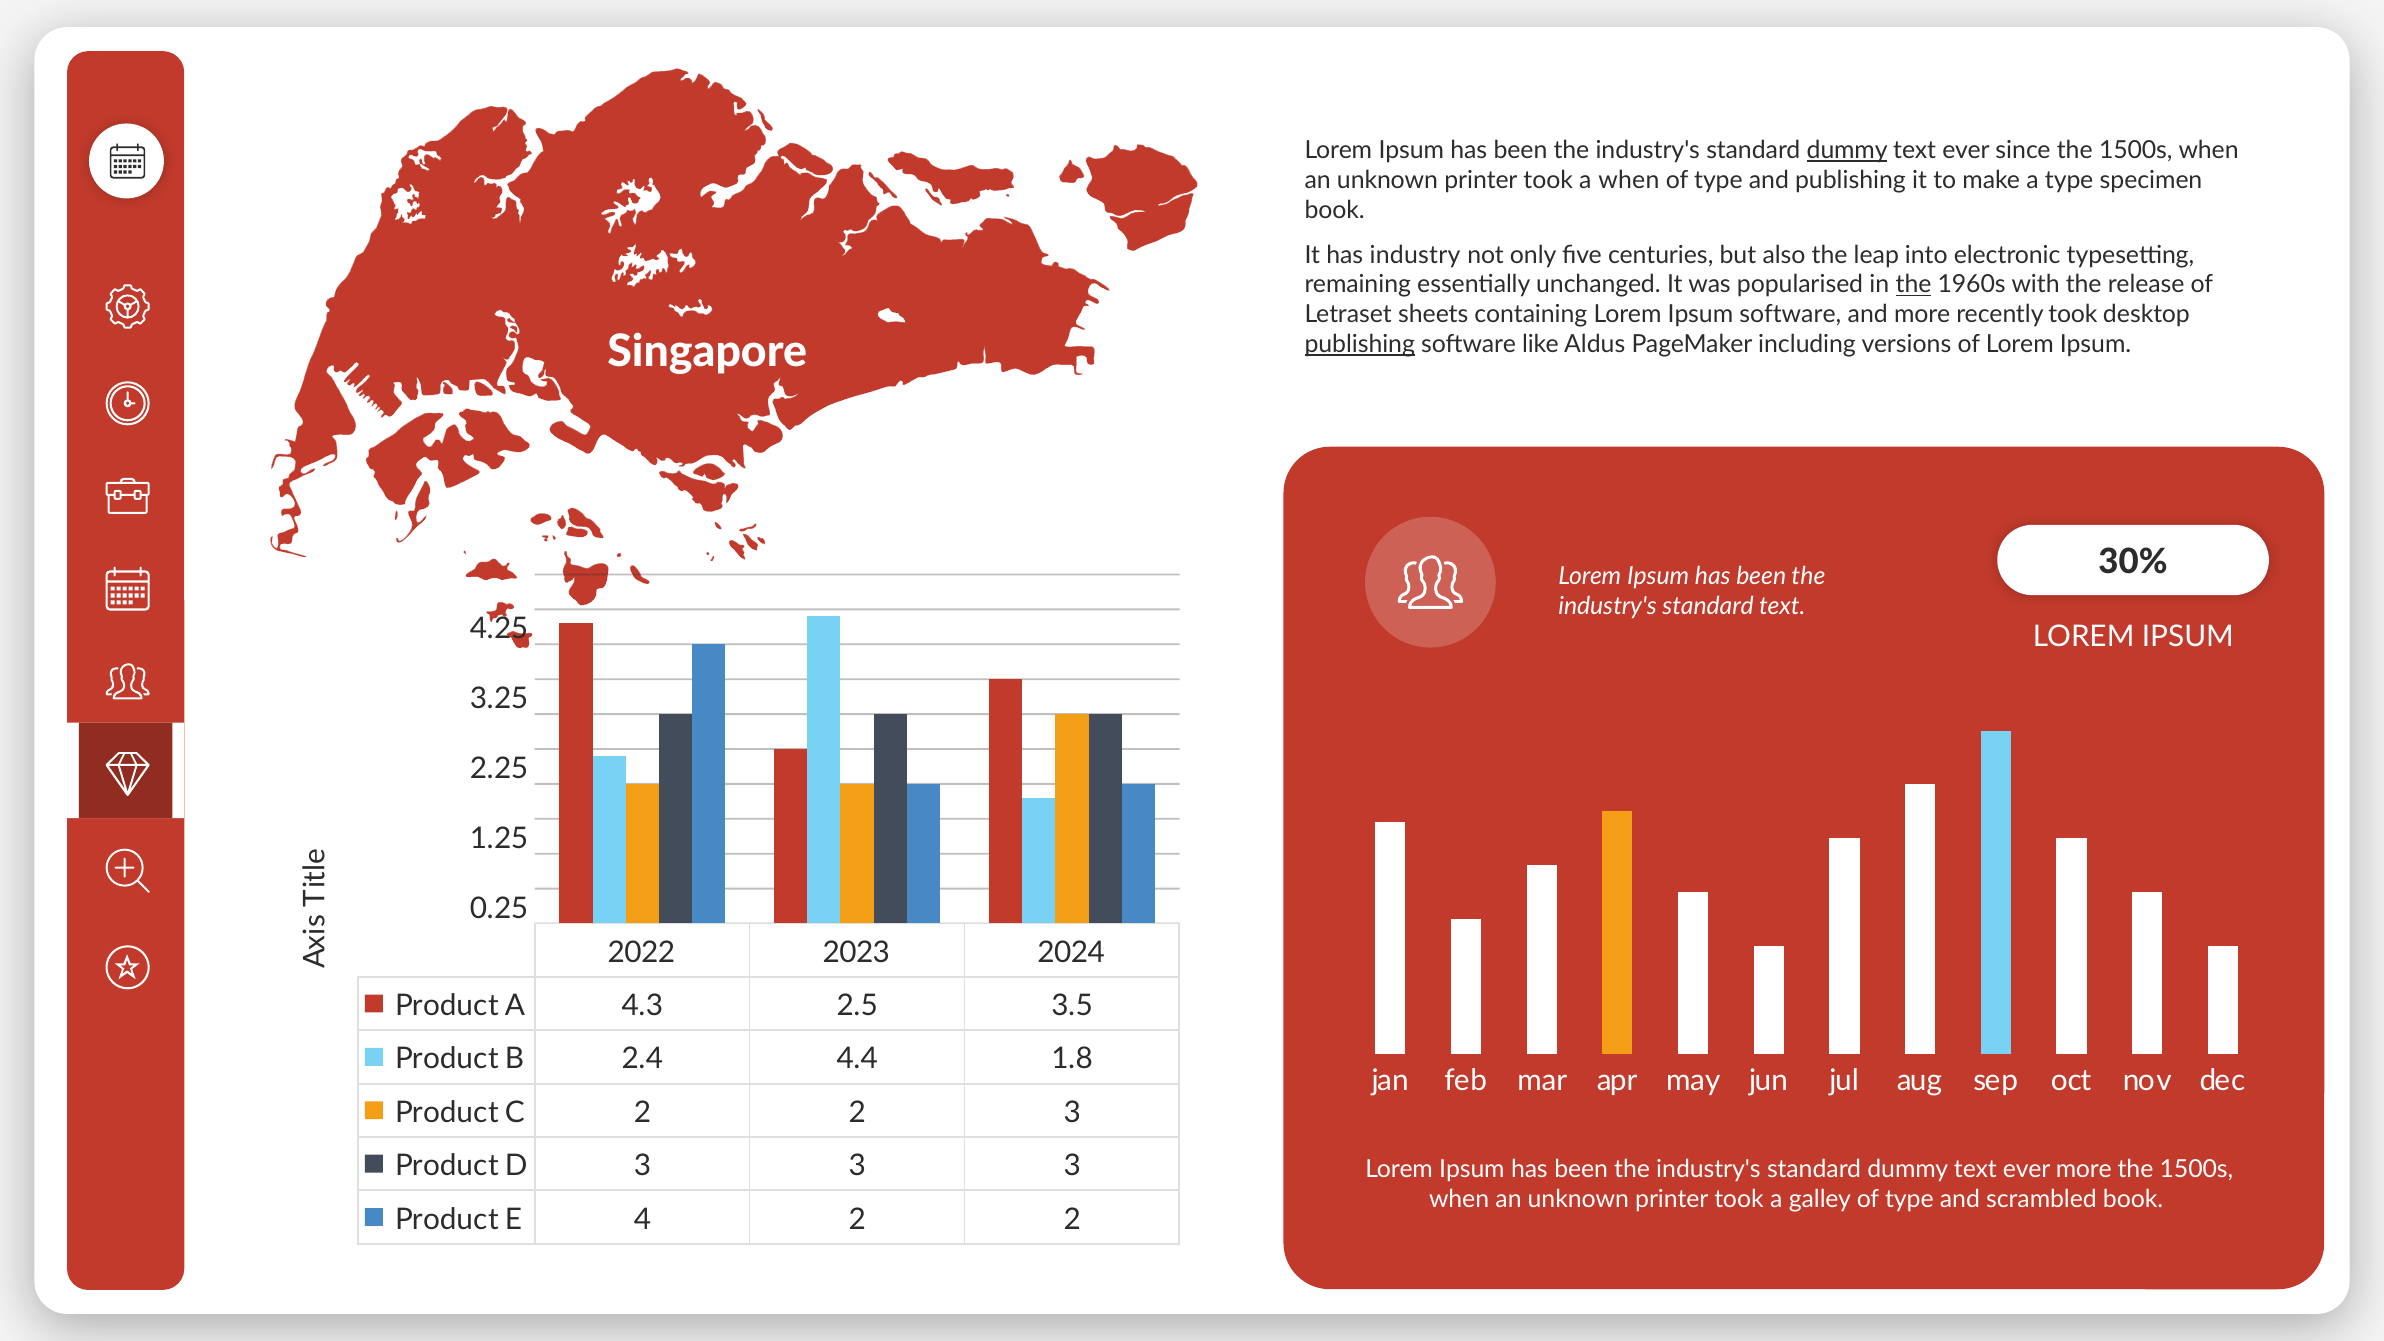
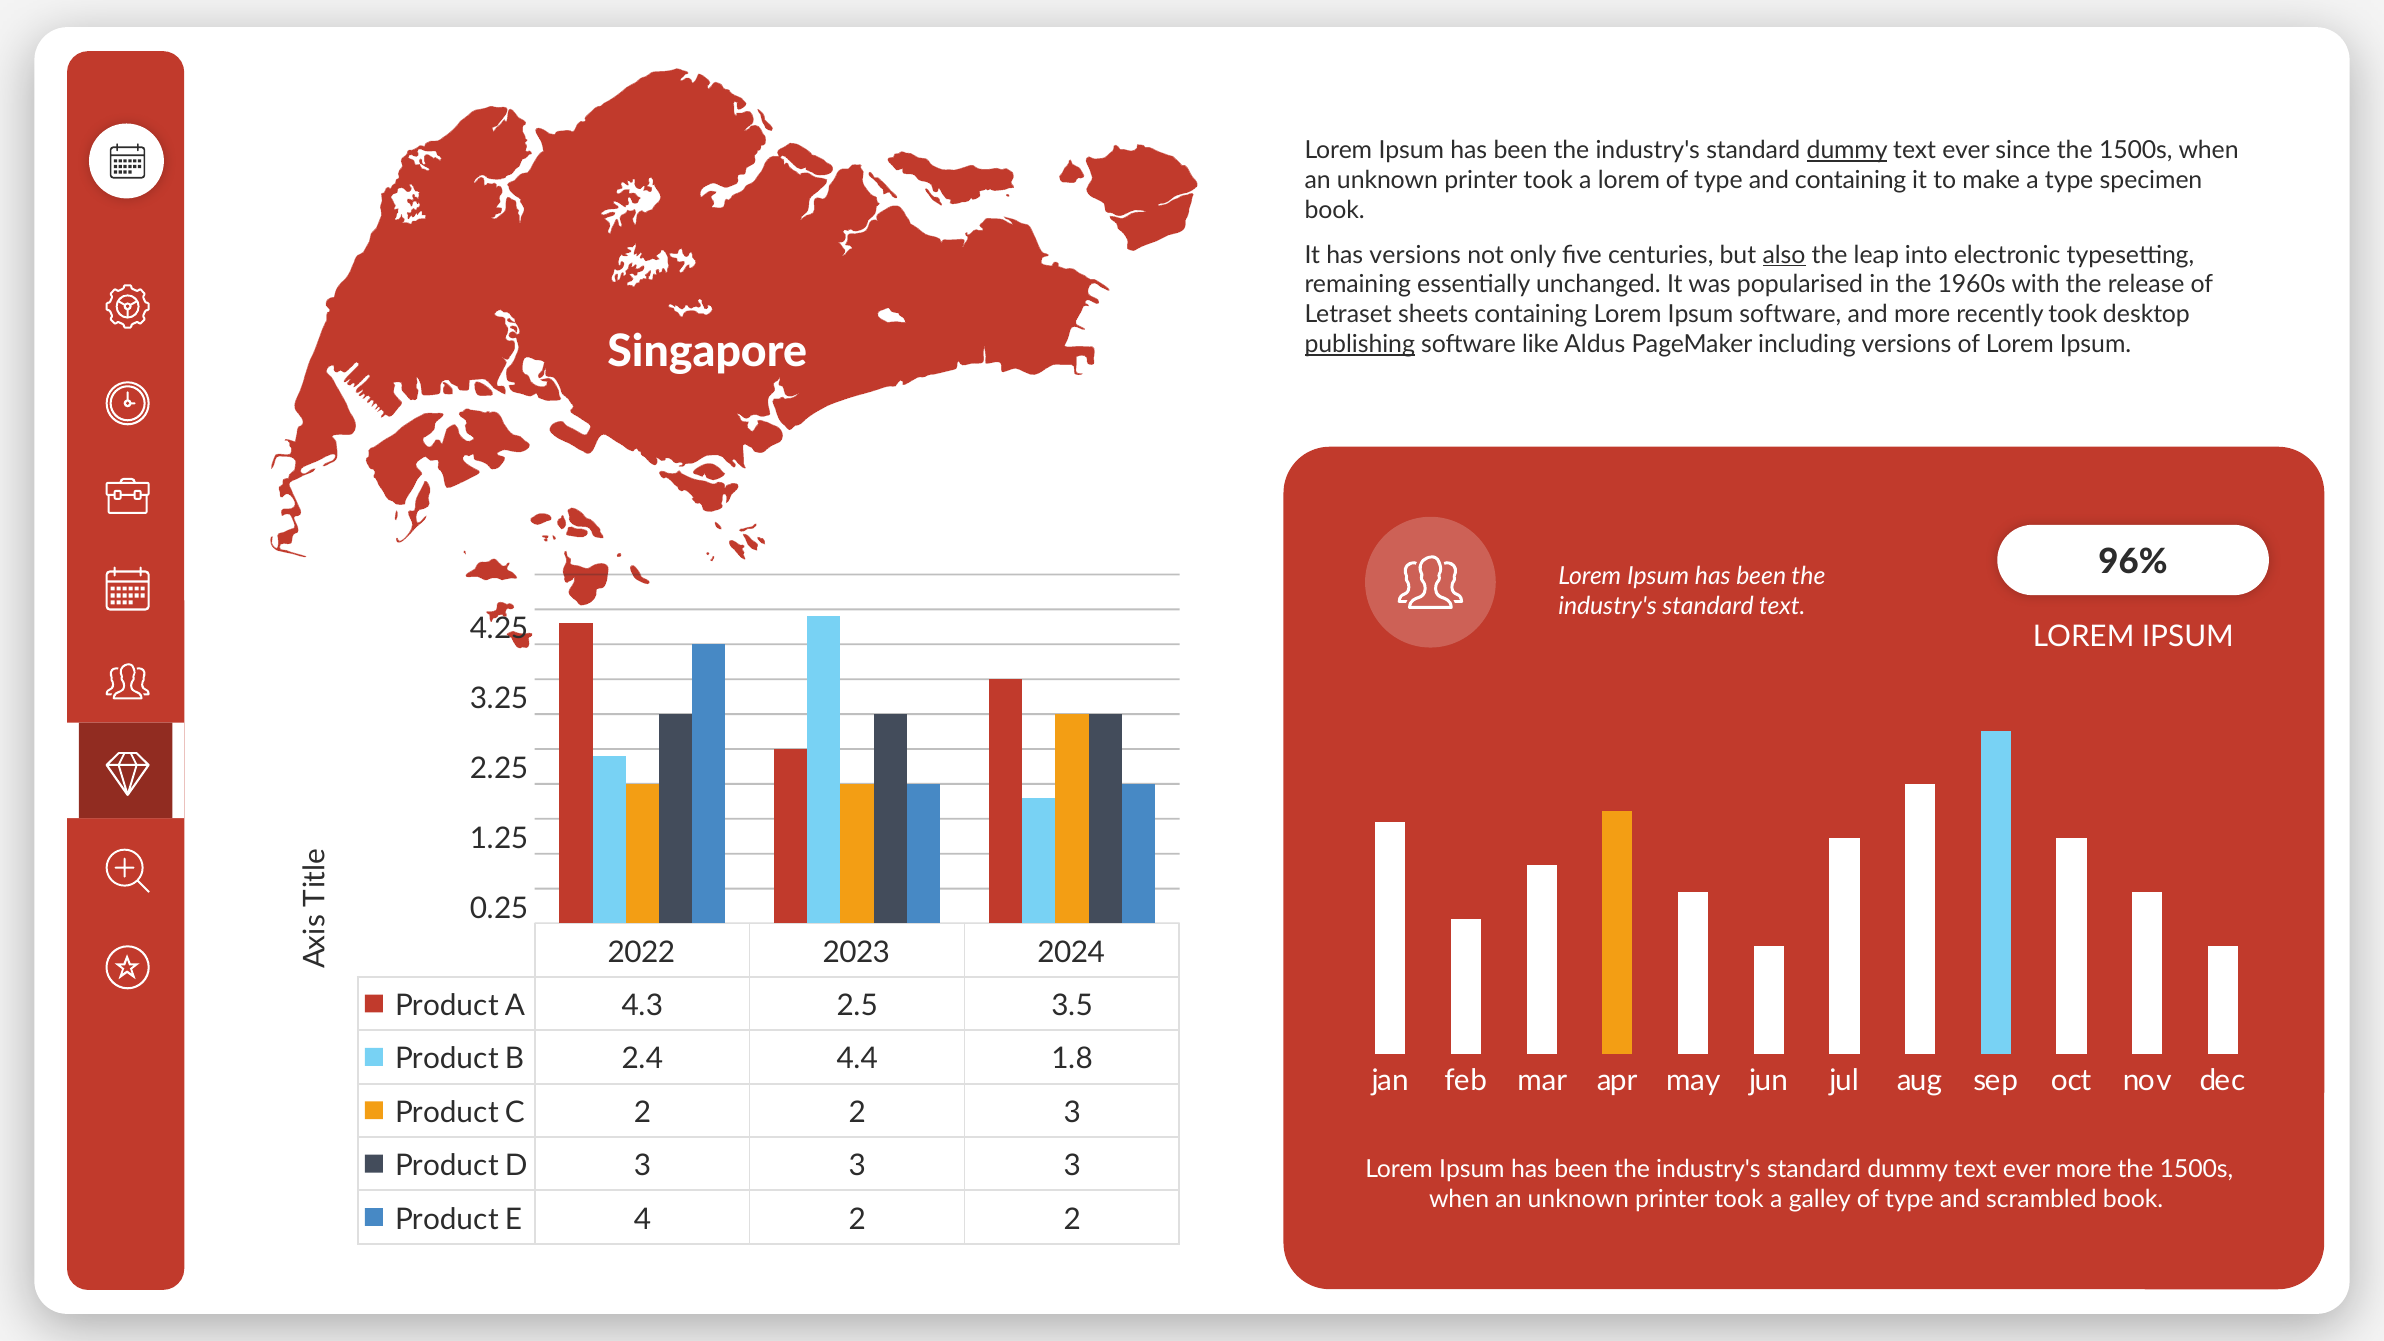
a when: when -> lorem
and publishing: publishing -> containing
has industry: industry -> versions
also underline: none -> present
the at (1914, 285) underline: present -> none
30%: 30% -> 96%
